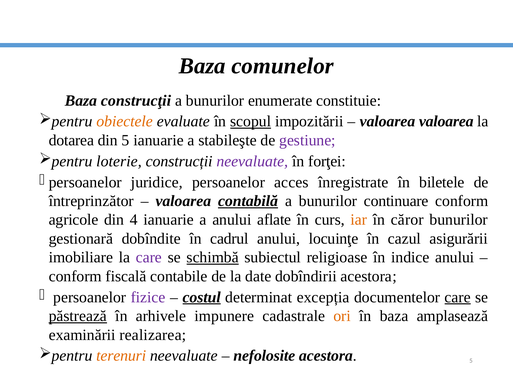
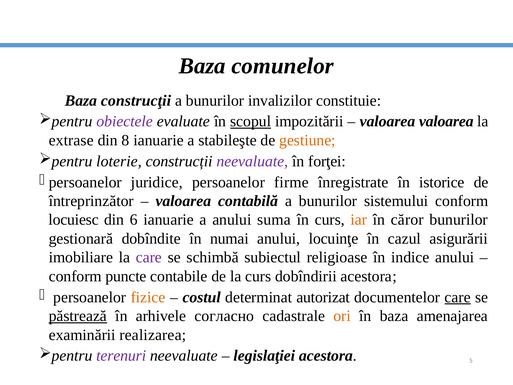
enumerate: enumerate -> invalizilor
obiectele colour: orange -> purple
dotarea: dotarea -> extrase
din 5: 5 -> 8
gestiune colour: purple -> orange
acces: acces -> firme
biletele: biletele -> istorice
contabilă underline: present -> none
continuare: continuare -> sistemului
agricole: agricole -> locuiesc
4: 4 -> 6
aflate: aflate -> suma
cadrul: cadrul -> numai
schimbă underline: present -> none
fiscală: fiscală -> puncte
la date: date -> curs
fizice colour: purple -> orange
costul underline: present -> none
excepția: excepția -> autorizat
impunere: impunere -> согласно
amplasează: amplasează -> amenajarea
terenuri colour: orange -> purple
nefolosite: nefolosite -> legislaţiei
